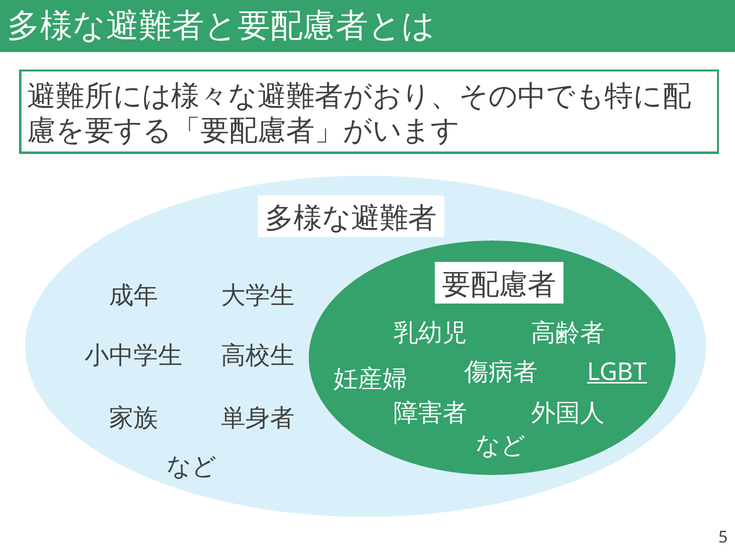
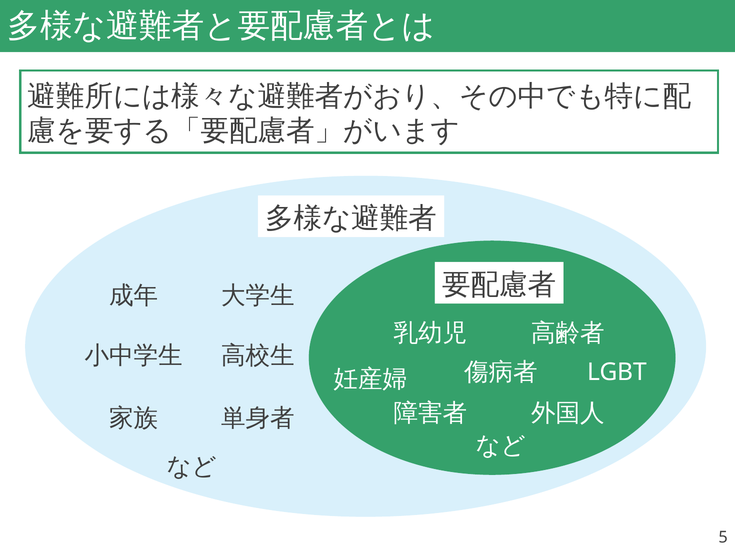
LGBT underline: present -> none
